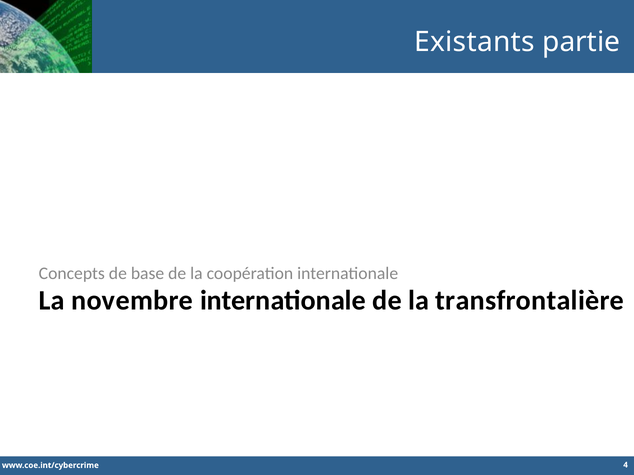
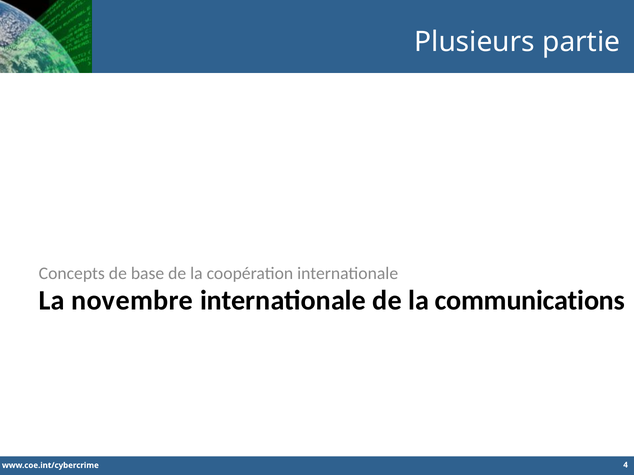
Existants: Existants -> Plusieurs
transfrontalière: transfrontalière -> communications
